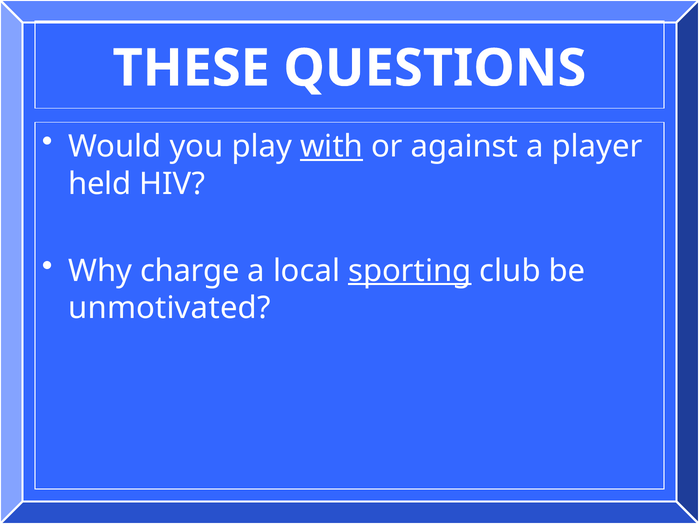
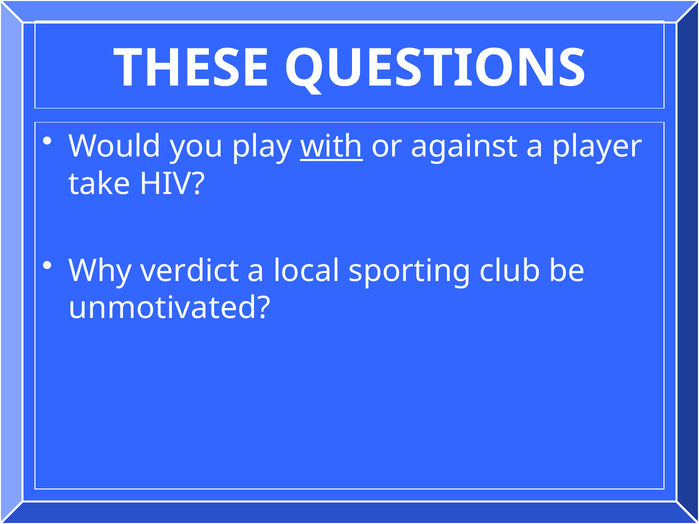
held: held -> take
charge: charge -> verdict
sporting underline: present -> none
